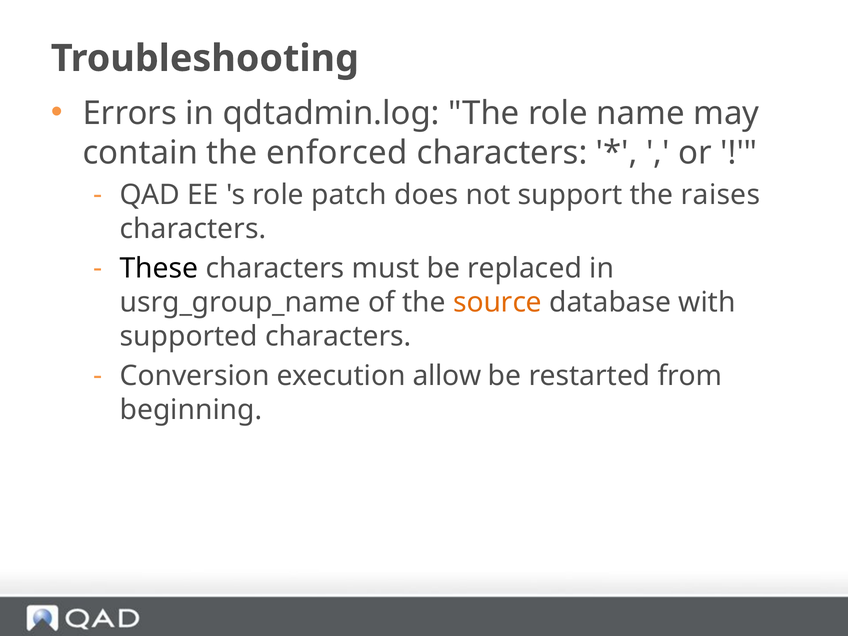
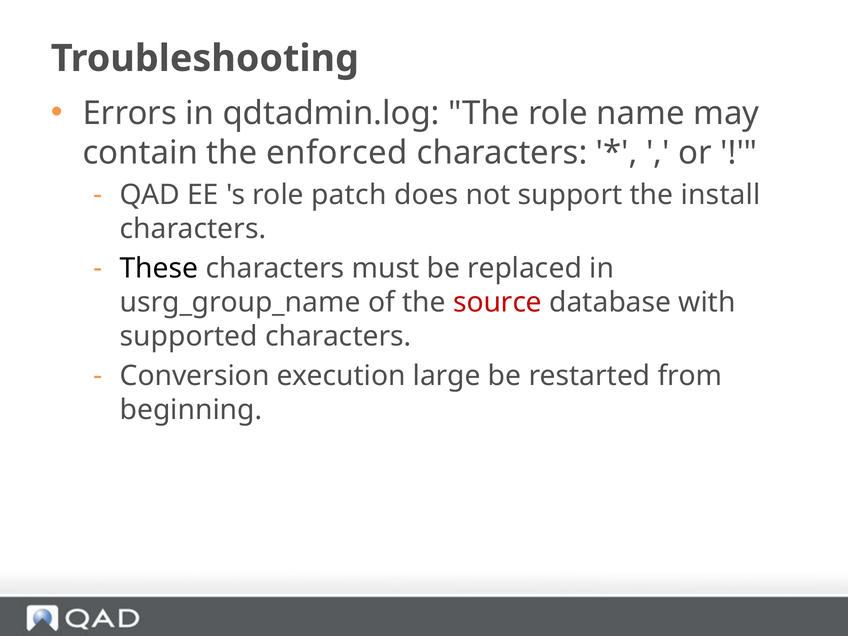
raises: raises -> install
source colour: orange -> red
allow: allow -> large
